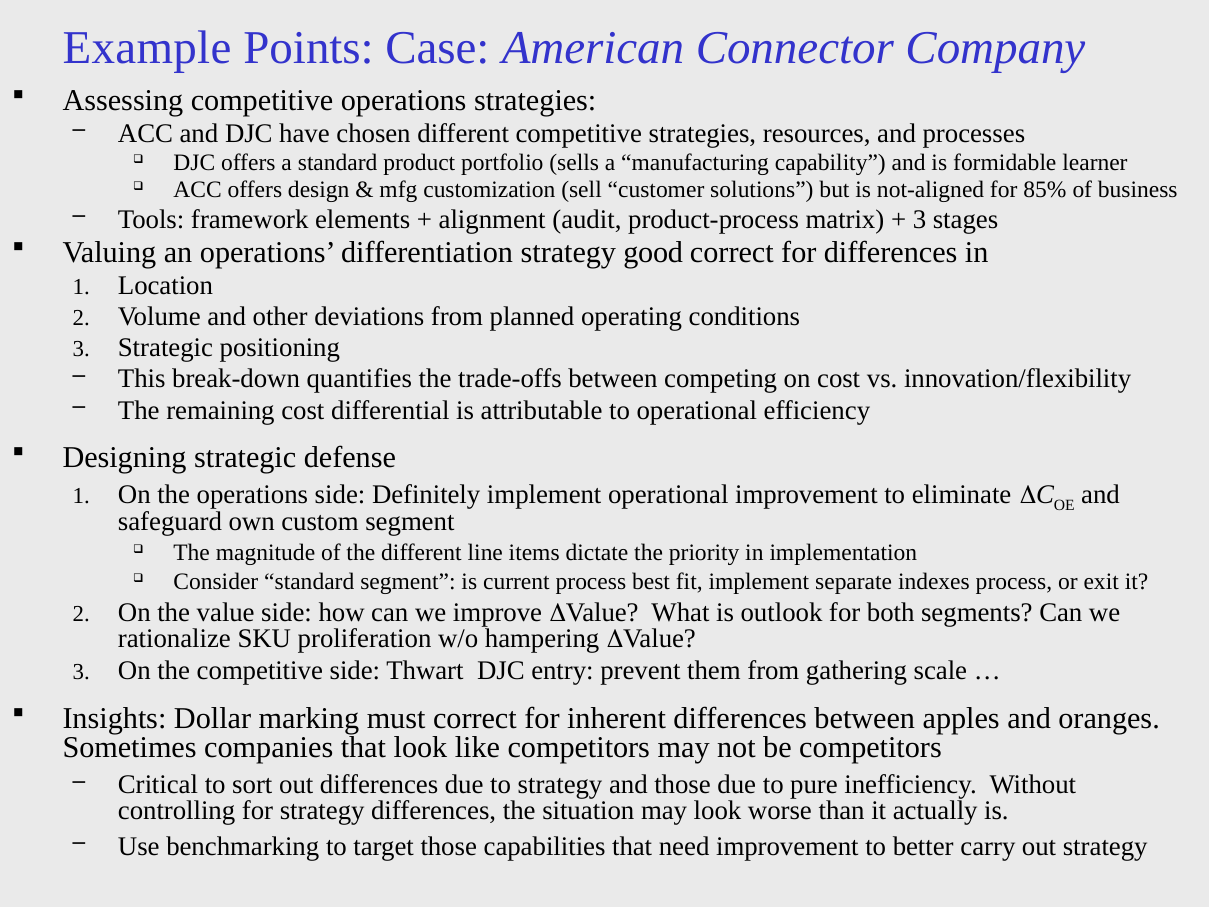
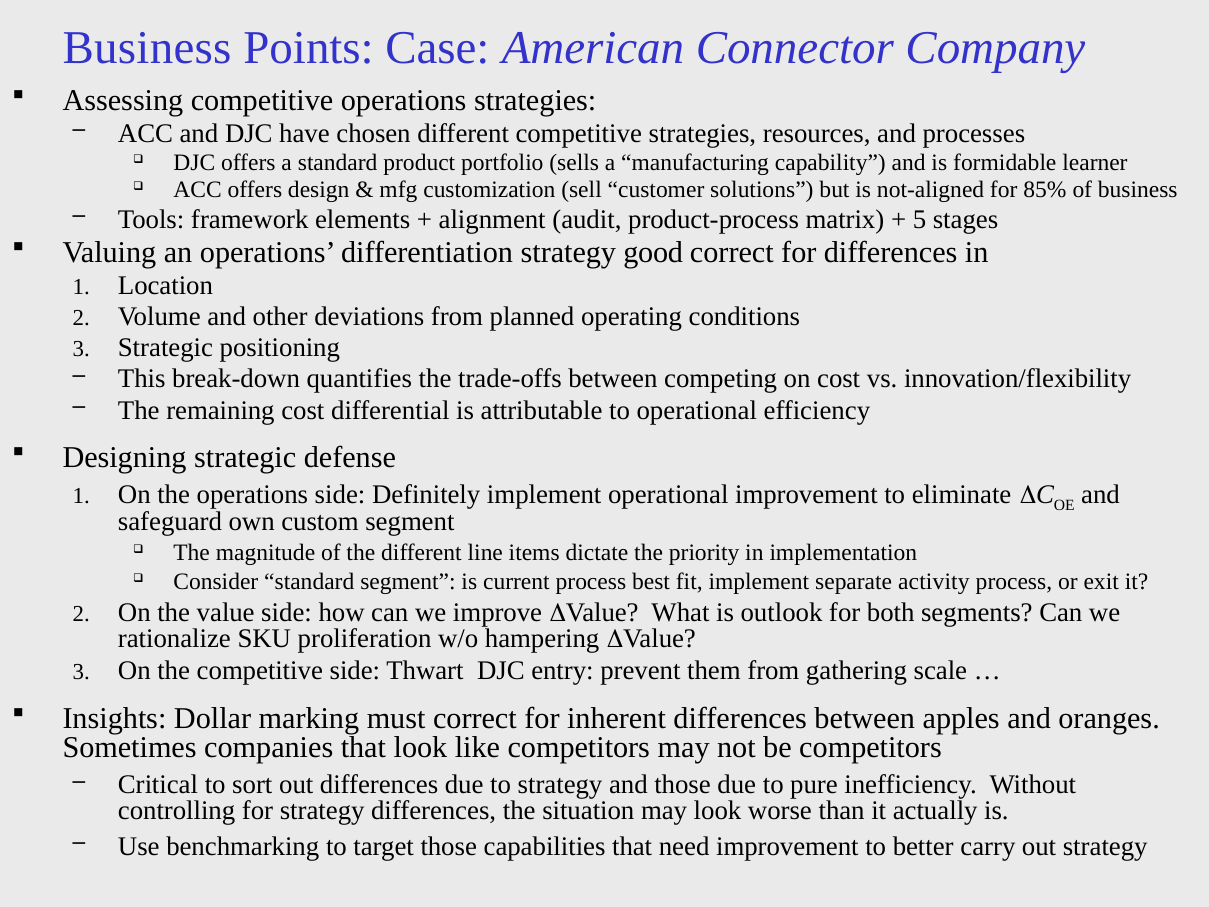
Example at (147, 48): Example -> Business
3 at (920, 219): 3 -> 5
indexes: indexes -> activity
